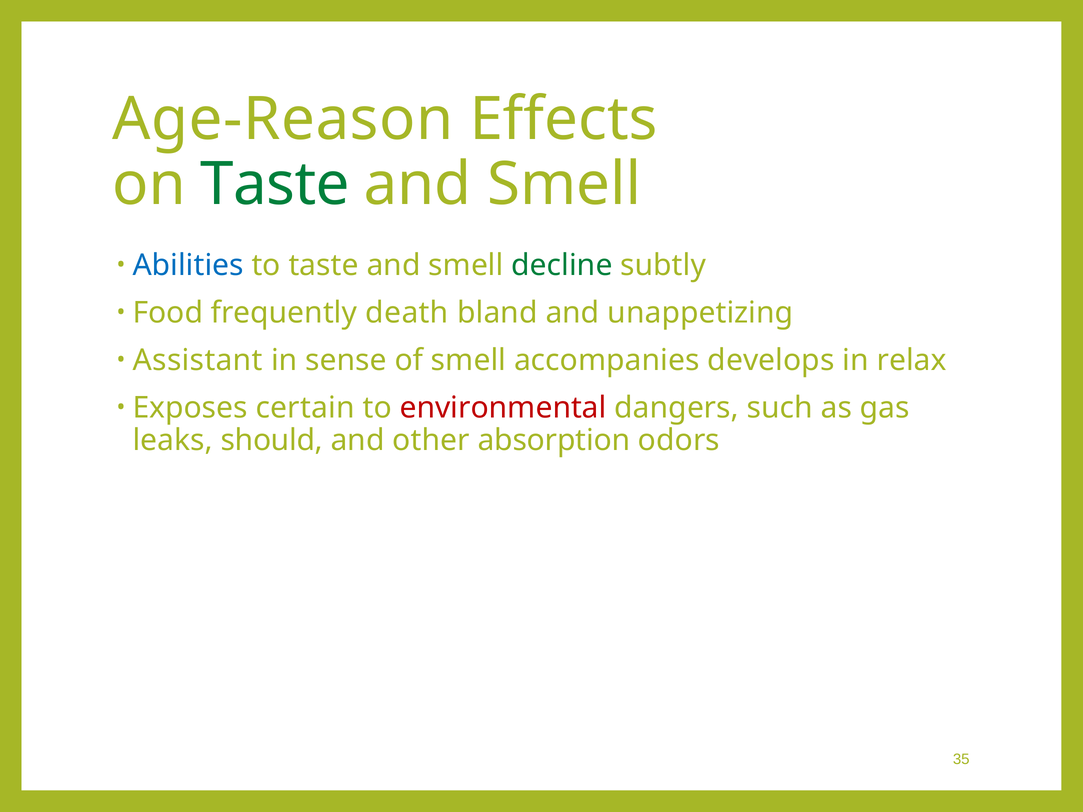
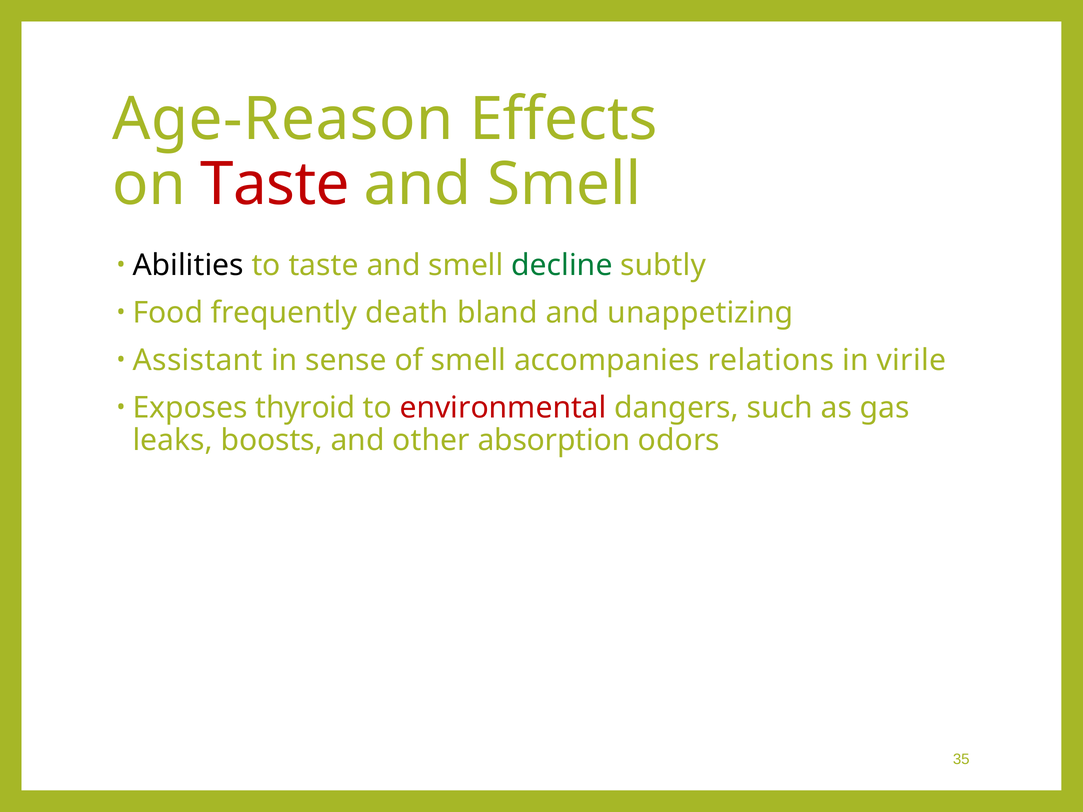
Taste at (275, 185) colour: green -> red
Abilities colour: blue -> black
develops: develops -> relations
relax: relax -> virile
certain: certain -> thyroid
should: should -> boosts
